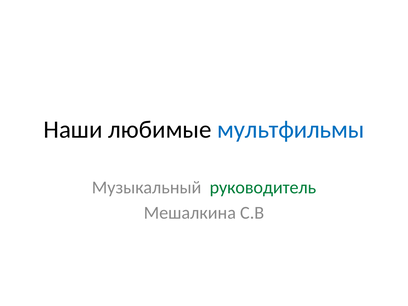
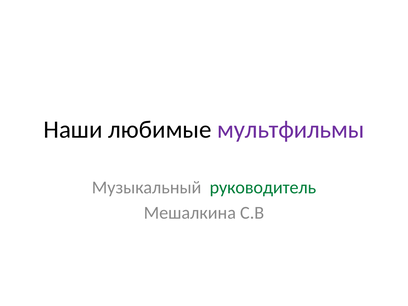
мультфильмы colour: blue -> purple
